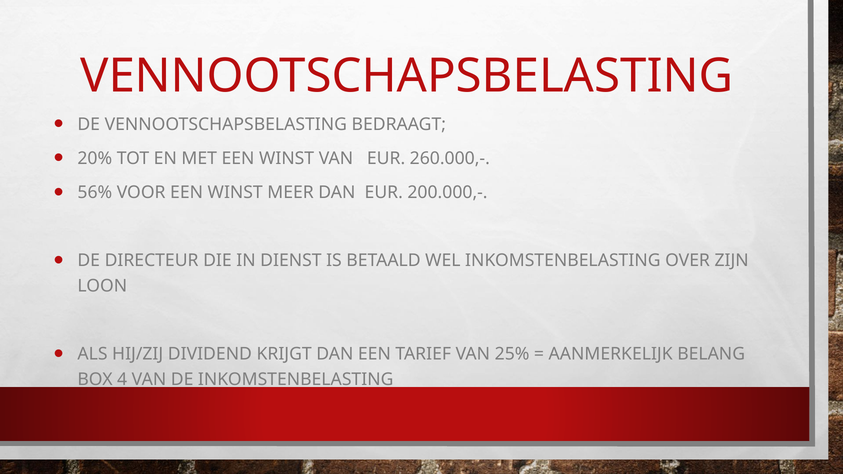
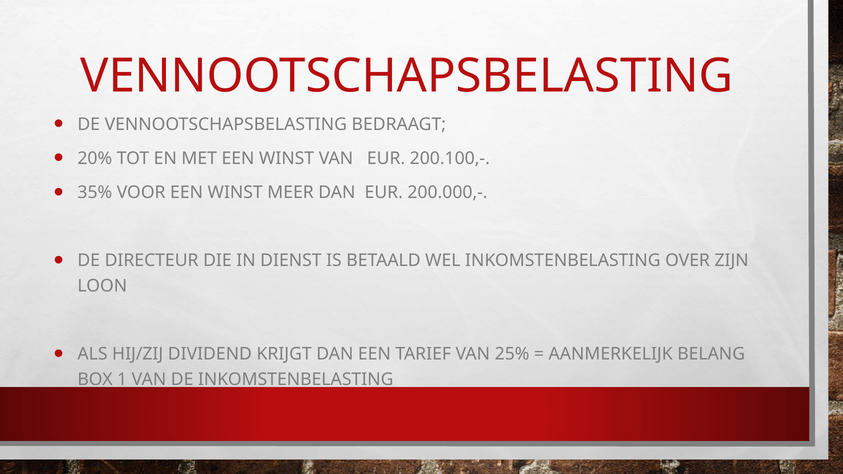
260.000,-: 260.000,- -> 200.100,-
56%: 56% -> 35%
4: 4 -> 1
